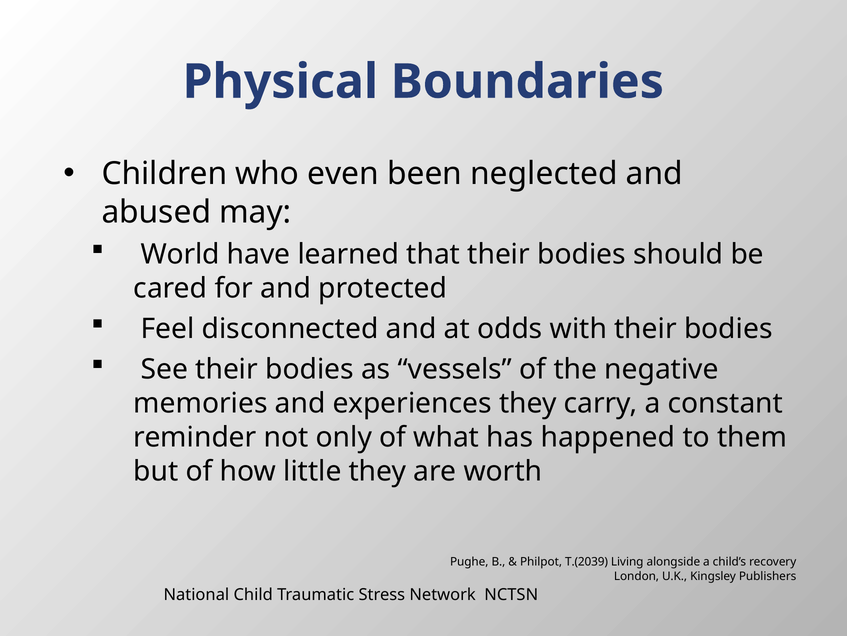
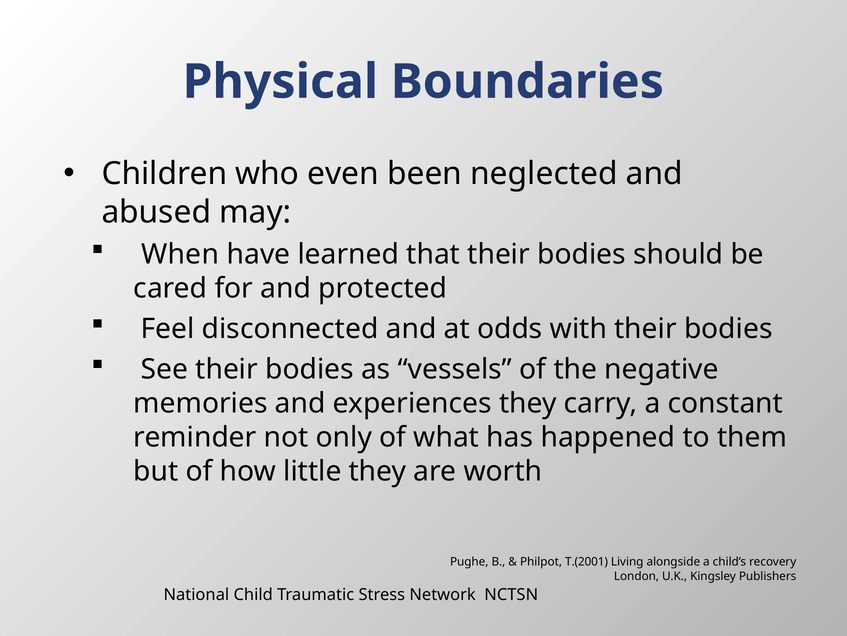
World: World -> When
T.(2039: T.(2039 -> T.(2001
